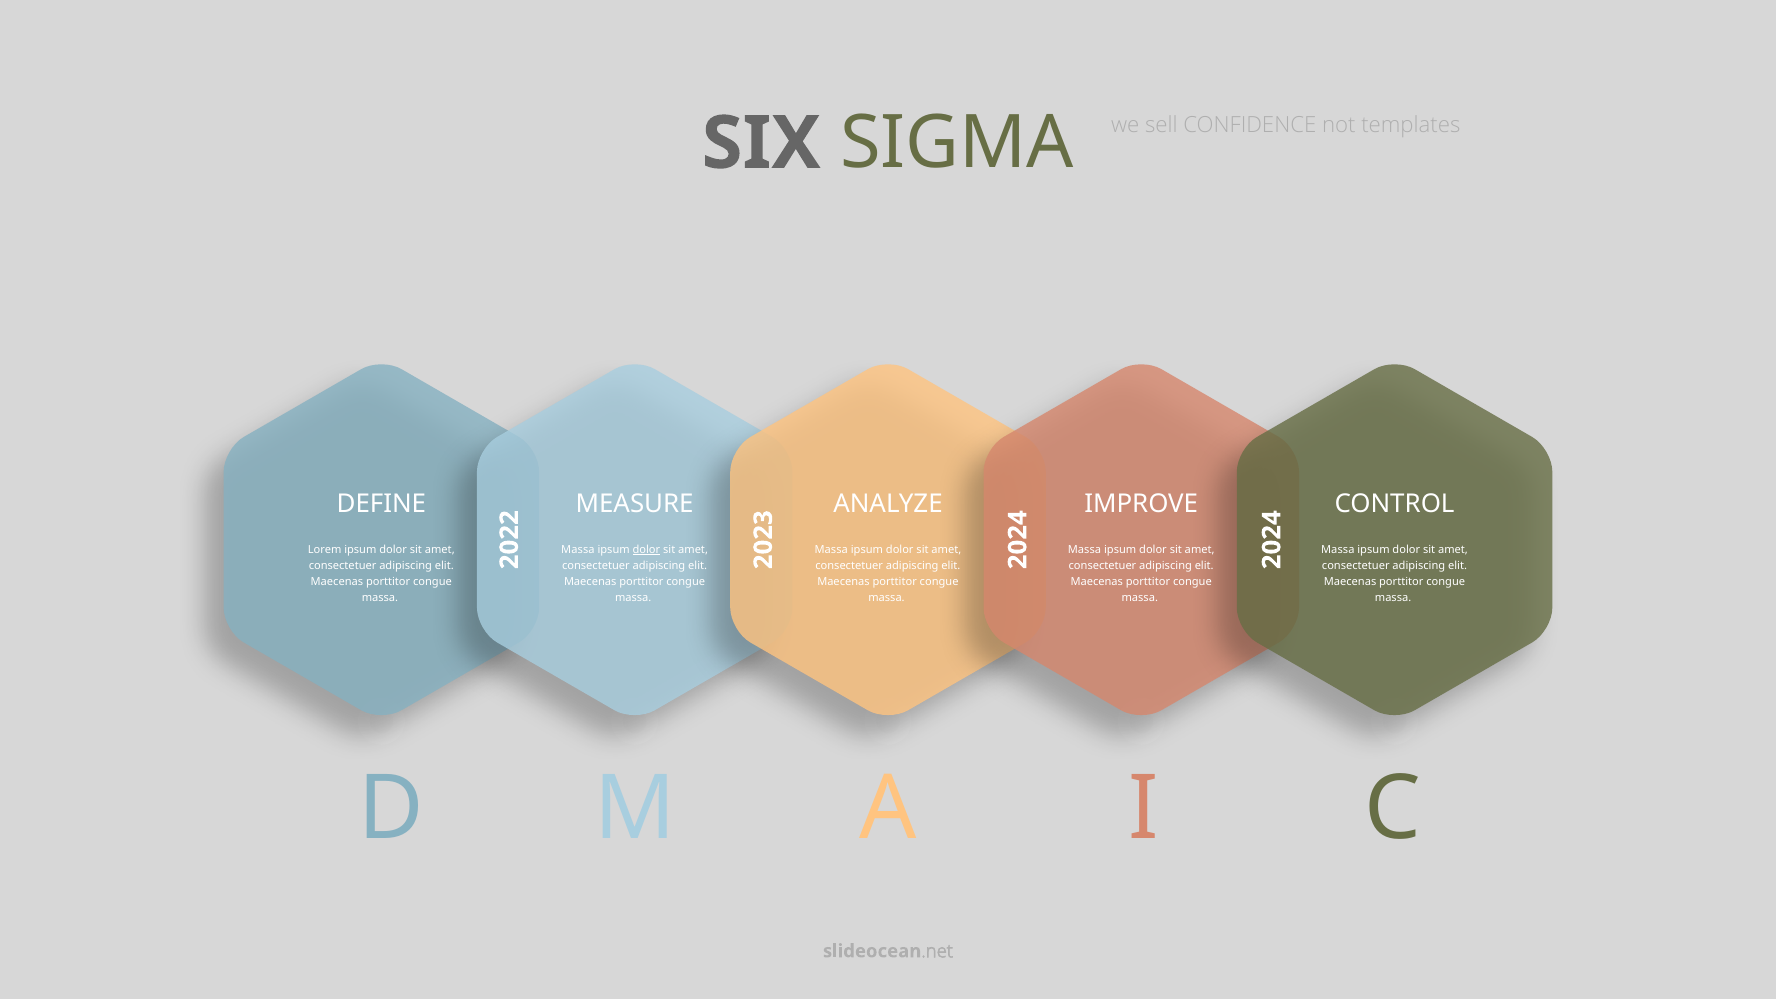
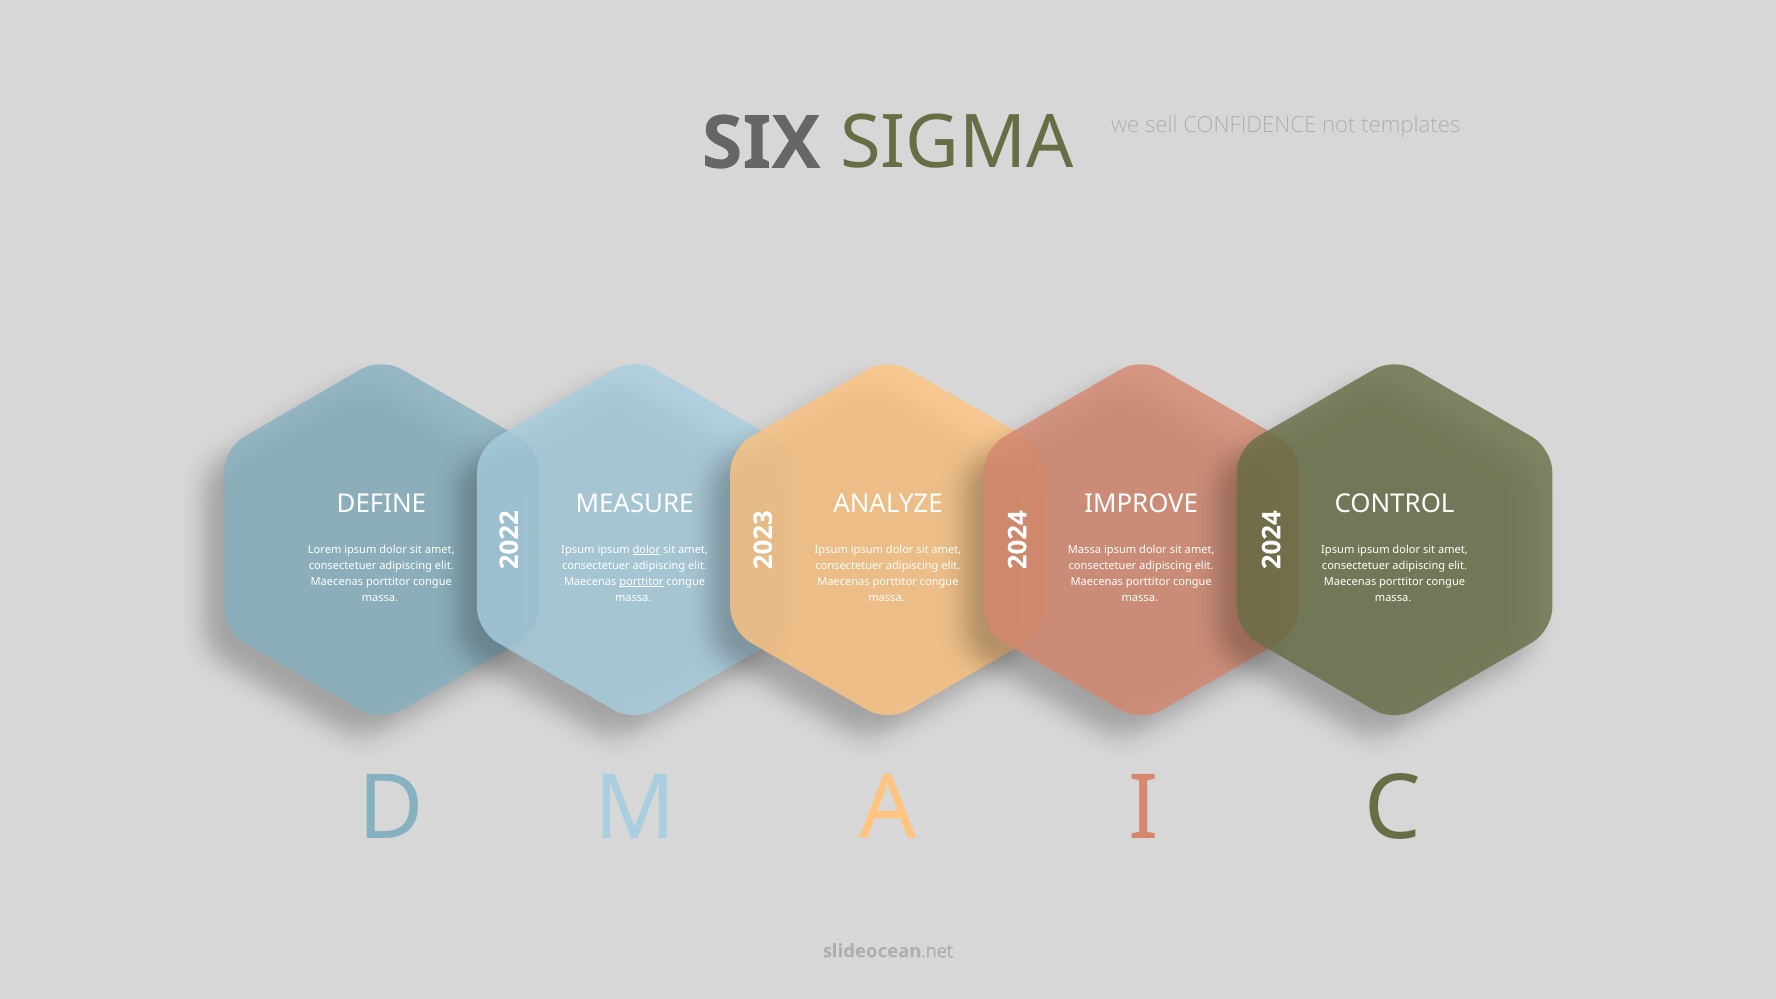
Massa at (578, 549): Massa -> Ipsum
Massa at (831, 549): Massa -> Ipsum
Massa at (1338, 549): Massa -> Ipsum
porttitor at (641, 581) underline: none -> present
